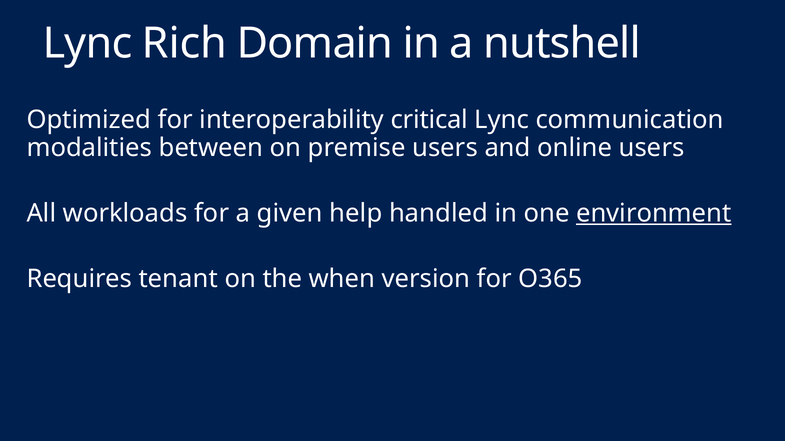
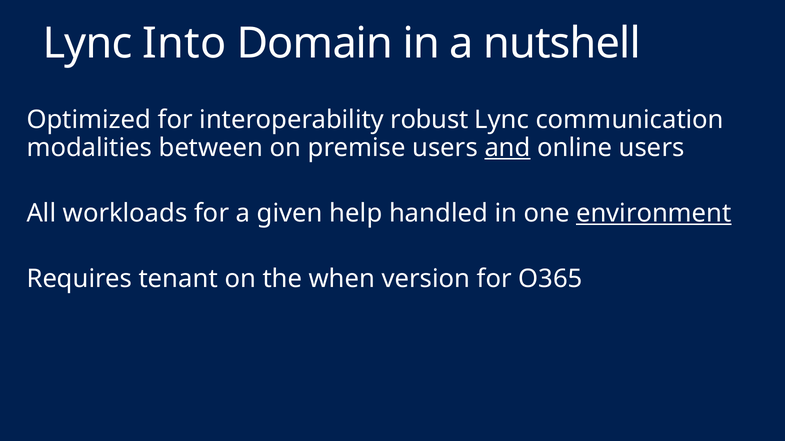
Rich: Rich -> Into
critical: critical -> robust
and underline: none -> present
